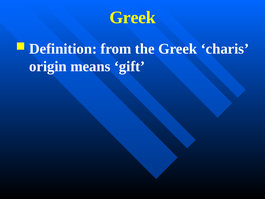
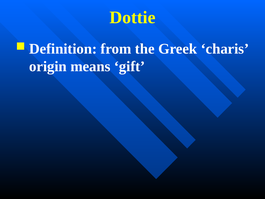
Greek at (133, 18): Greek -> Dottie
